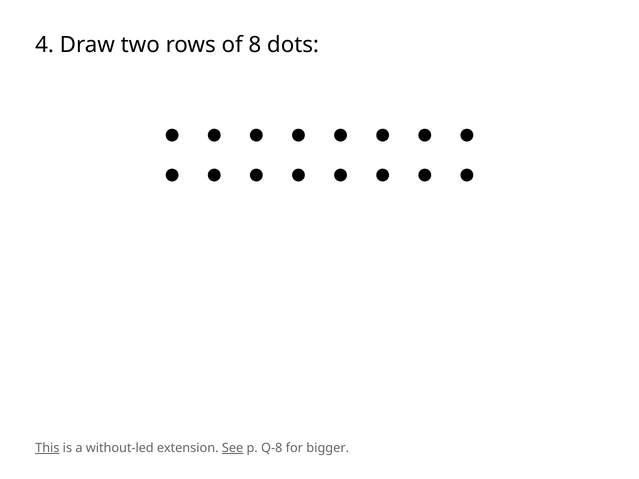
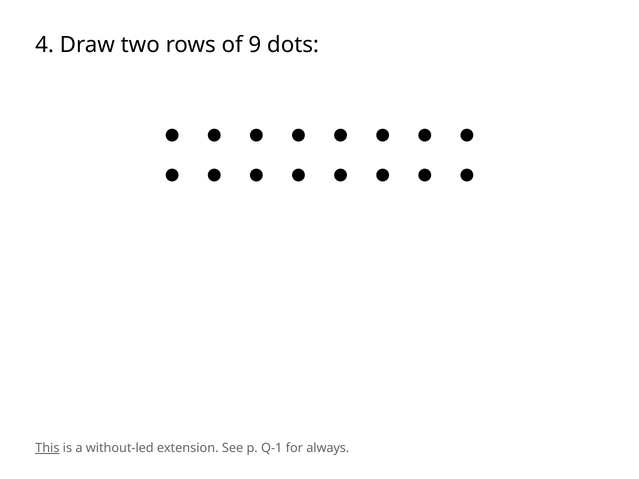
8: 8 -> 9
See underline: present -> none
Q-8: Q-8 -> Q-1
bigger: bigger -> always
